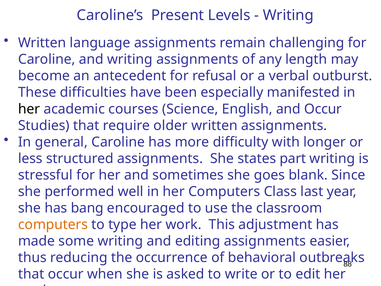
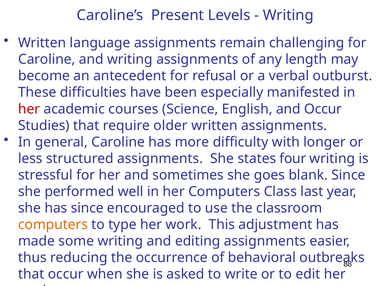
her at (29, 109) colour: black -> red
part: part -> four
has bang: bang -> since
